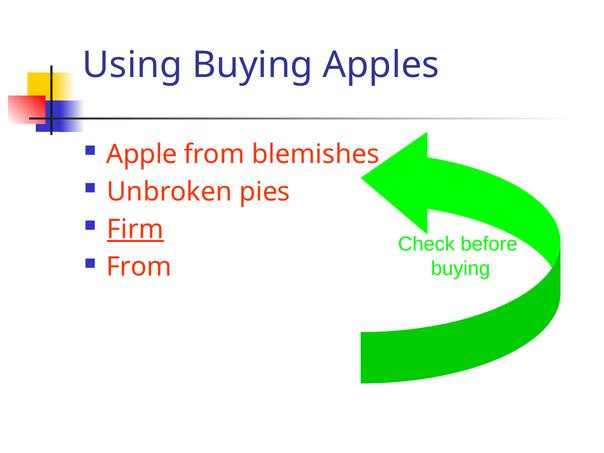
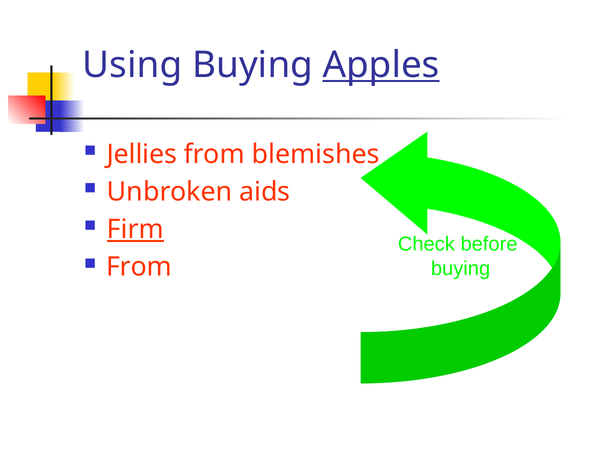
Apples underline: none -> present
Apple: Apple -> Jellies
pies: pies -> aids
